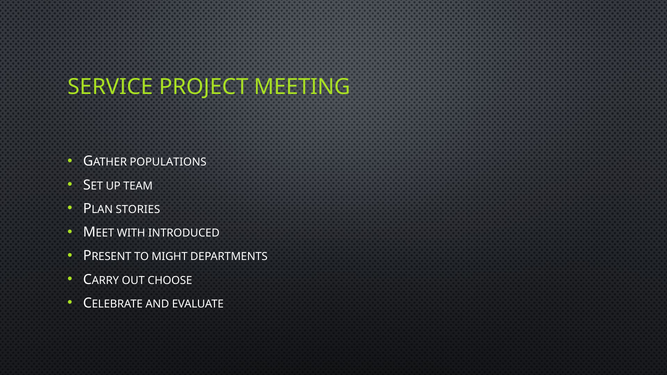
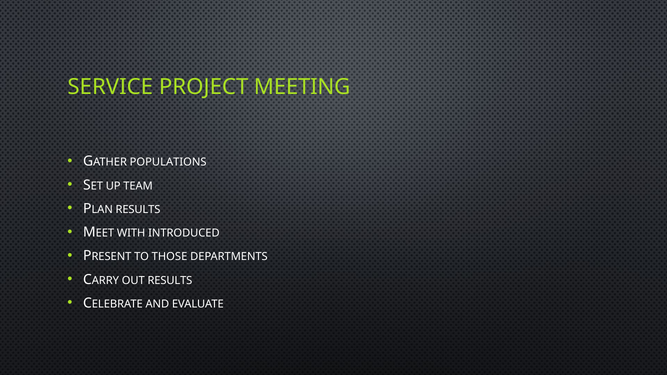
STORIES at (138, 210): STORIES -> RESULTS
MIGHT: MIGHT -> THOSE
OUT CHOOSE: CHOOSE -> RESULTS
